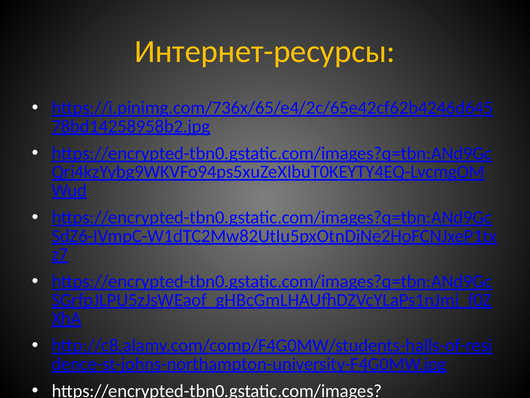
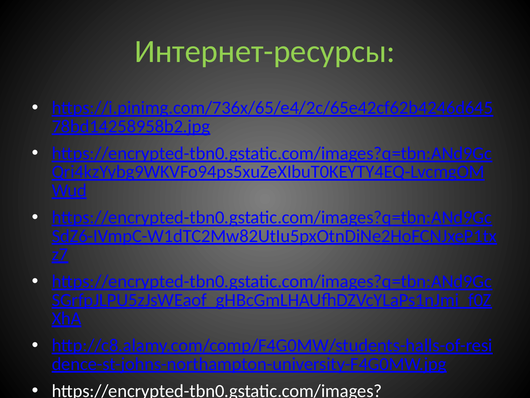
Интернет-ресурсы colour: yellow -> light green
